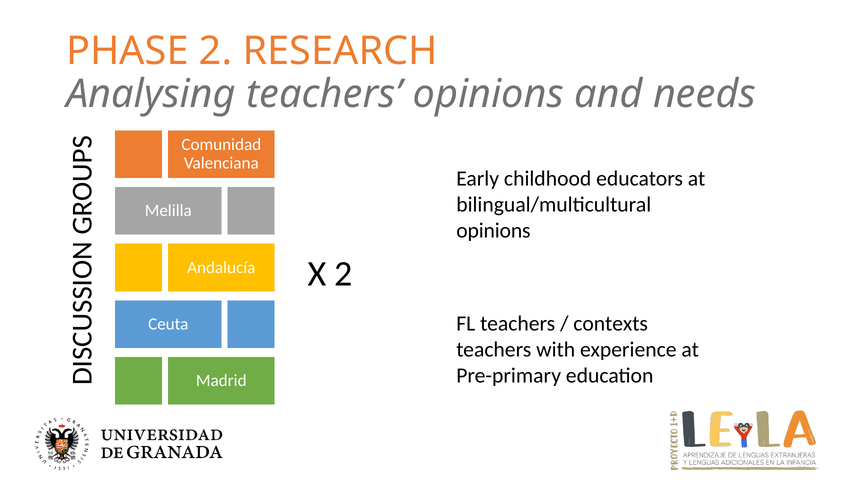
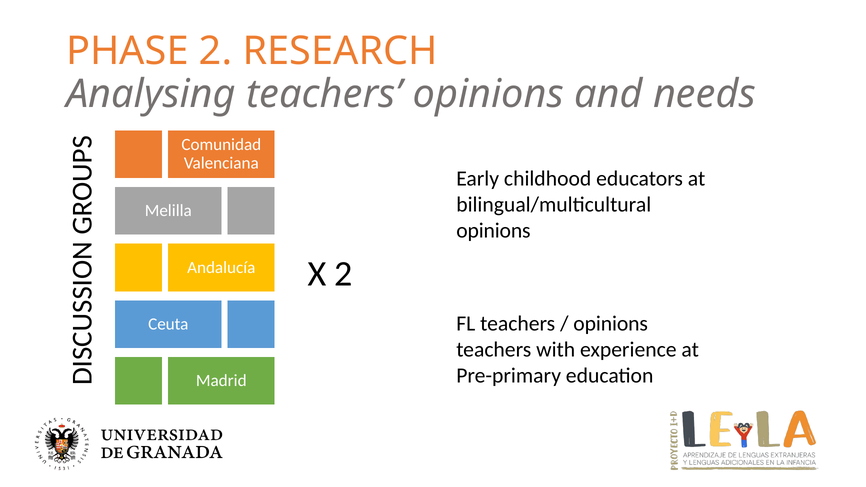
contexts at (611, 324): contexts -> opinions
